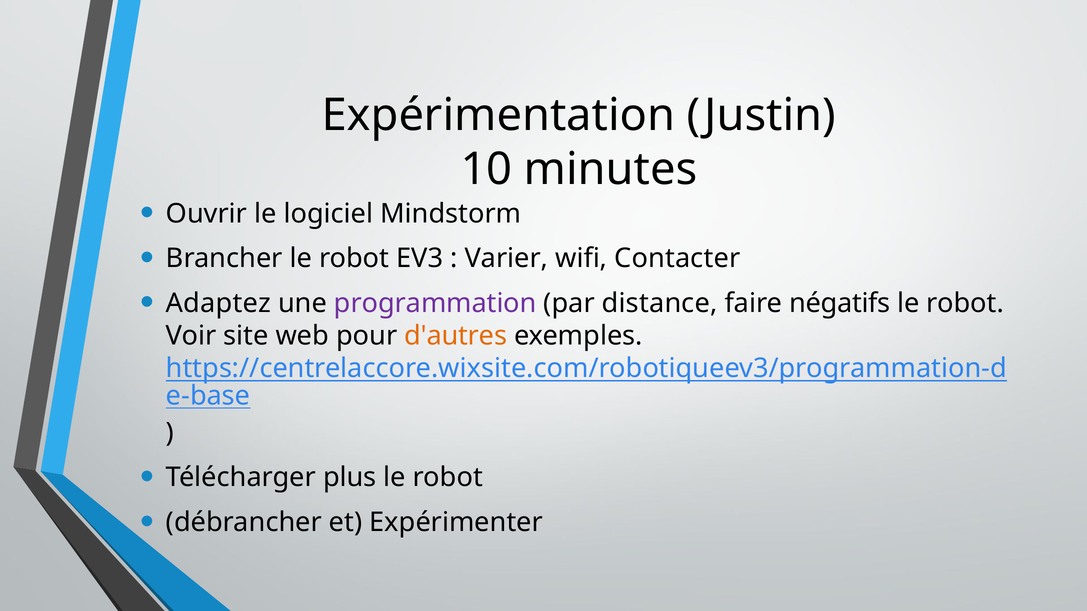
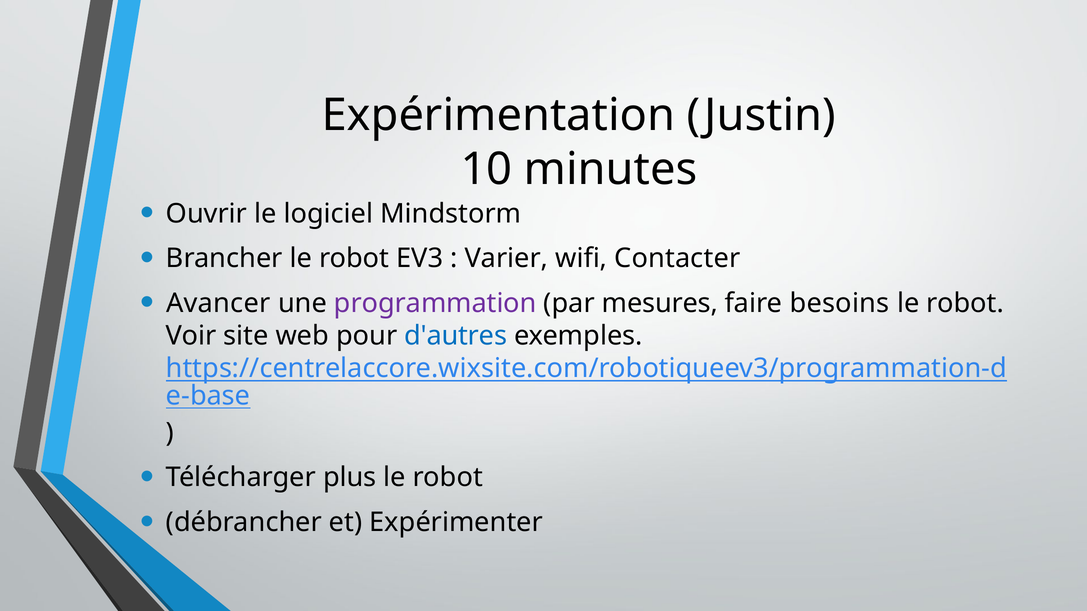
Adaptez: Adaptez -> Avancer
distance: distance -> mesures
négatifs: négatifs -> besoins
d'autres colour: orange -> blue
